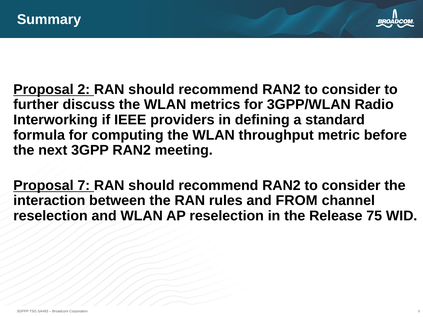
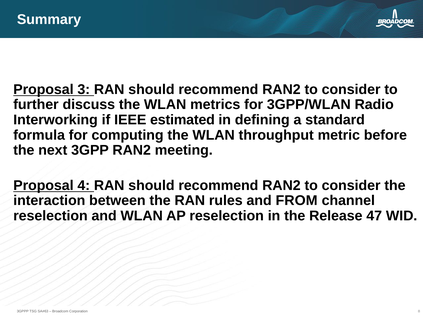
2: 2 -> 3
providers: providers -> estimated
7: 7 -> 4
75: 75 -> 47
